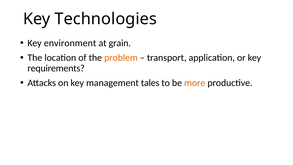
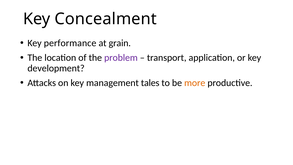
Technologies: Technologies -> Concealment
environment: environment -> performance
problem colour: orange -> purple
requirements: requirements -> development
